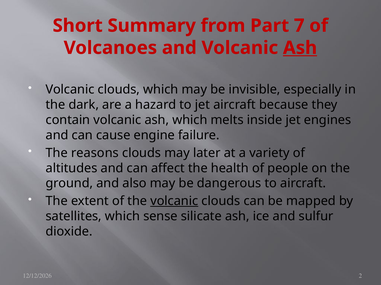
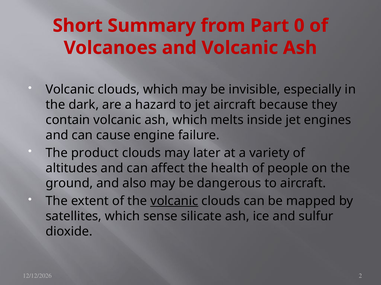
7: 7 -> 0
Ash at (300, 48) underline: present -> none
reasons: reasons -> product
